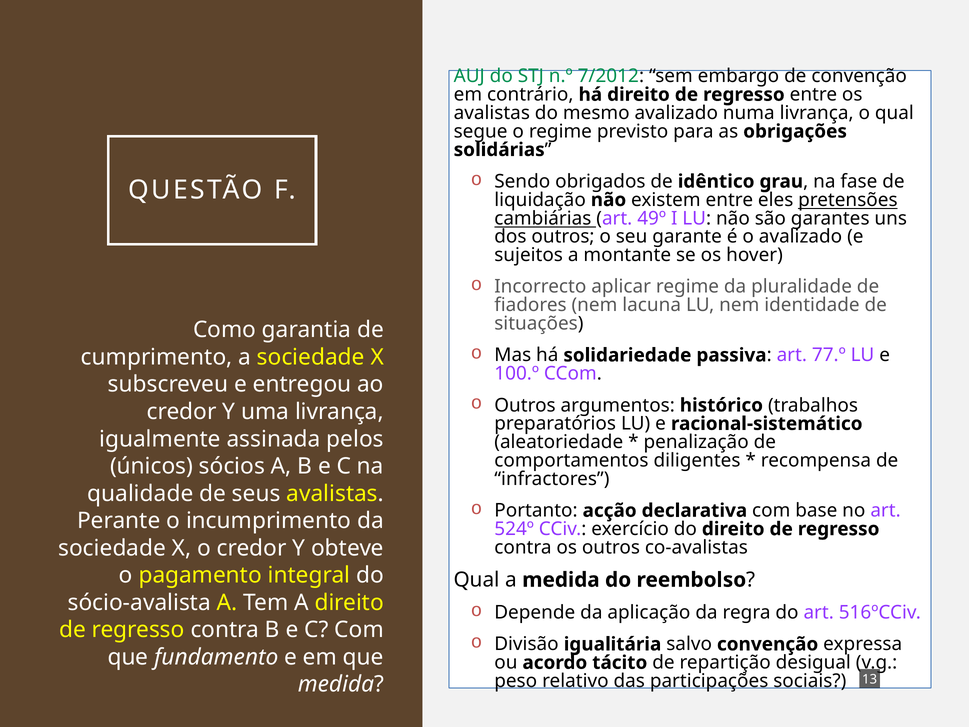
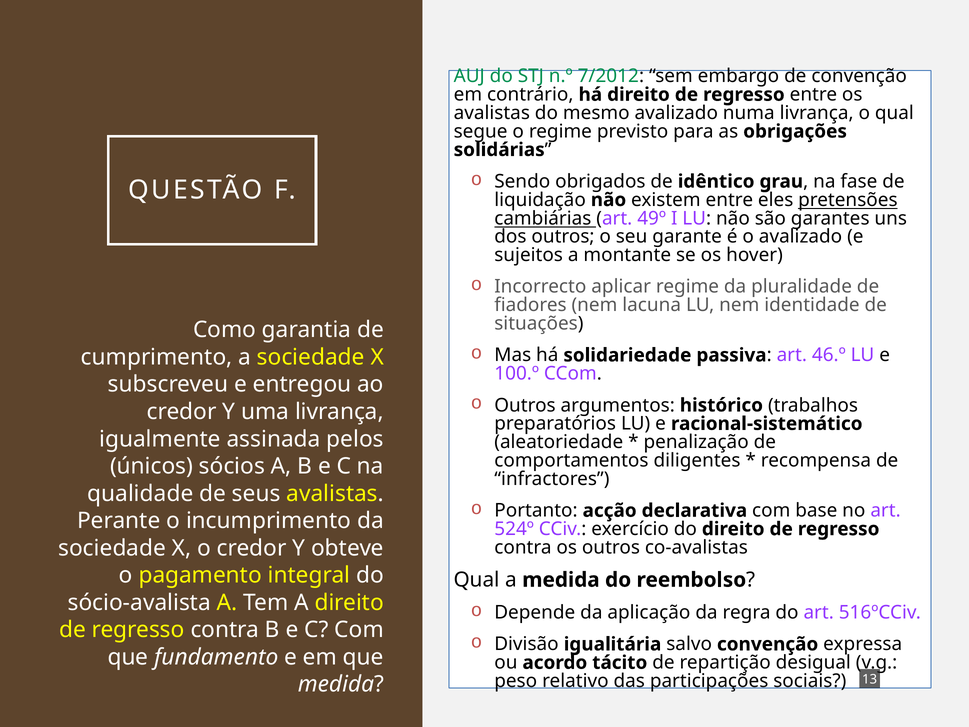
77.º: 77.º -> 46.º
